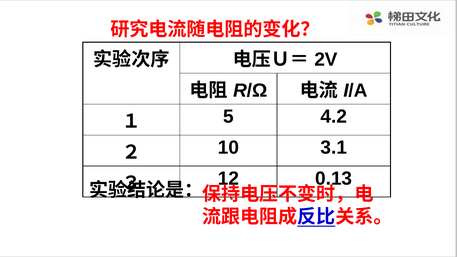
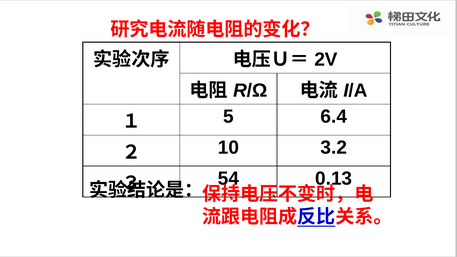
4.2: 4.2 -> 6.4
3.1: 3.1 -> 3.2
12: 12 -> 54
